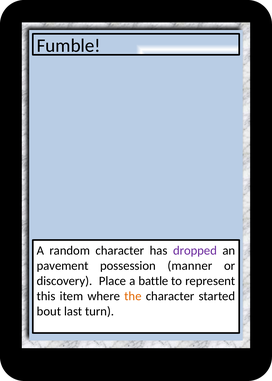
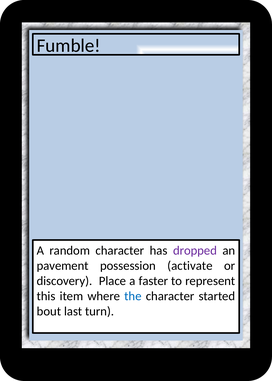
manner: manner -> activate
battle: battle -> faster
the colour: orange -> blue
